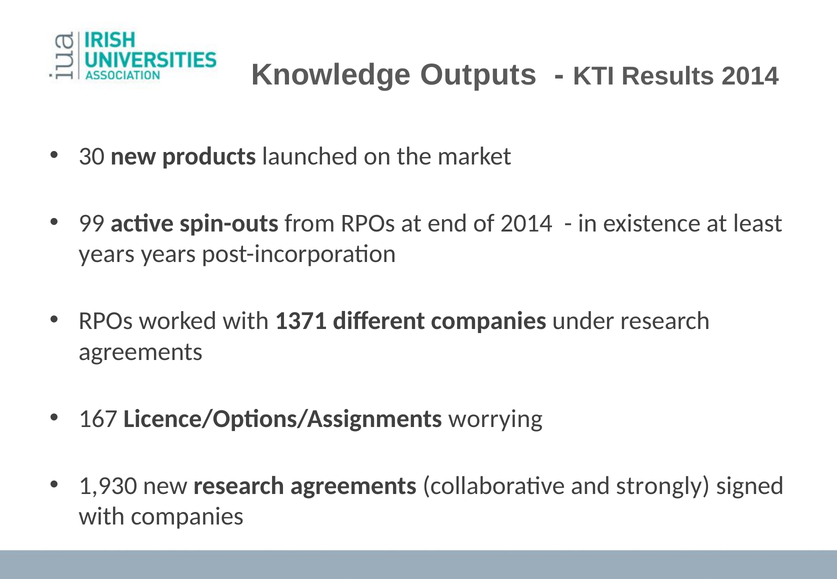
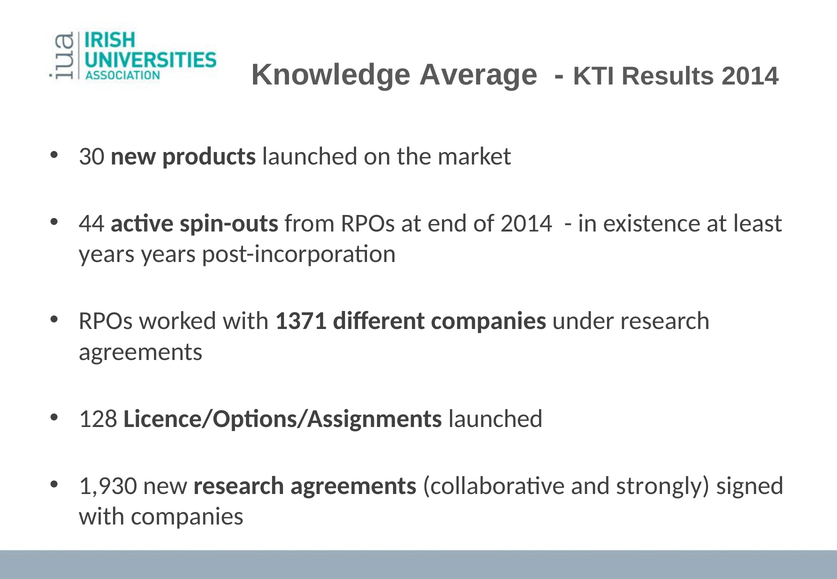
Outputs: Outputs -> Average
99: 99 -> 44
167: 167 -> 128
Licence/Options/Assignments worrying: worrying -> launched
